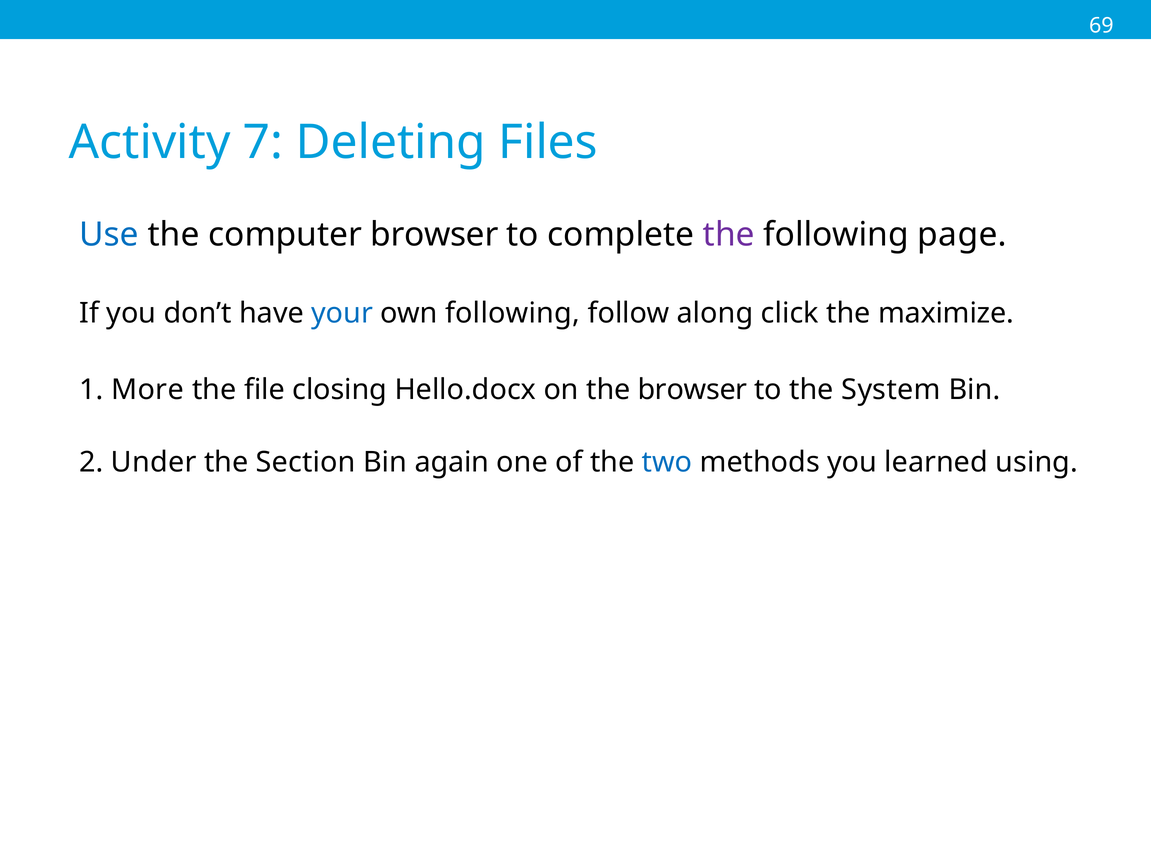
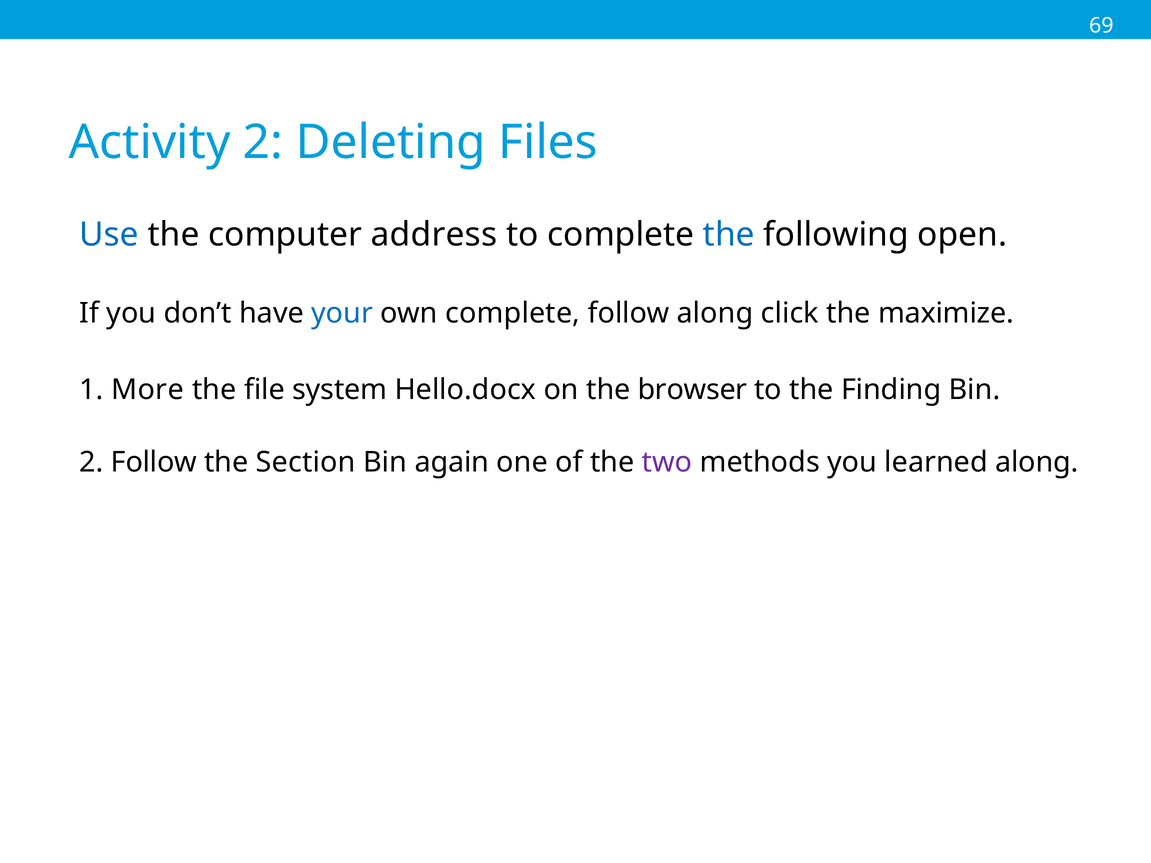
Activity 7: 7 -> 2
computer browser: browser -> address
the at (729, 235) colour: purple -> blue
page: page -> open
own following: following -> complete
closing: closing -> system
System: System -> Finding
2 Under: Under -> Follow
two colour: blue -> purple
learned using: using -> along
